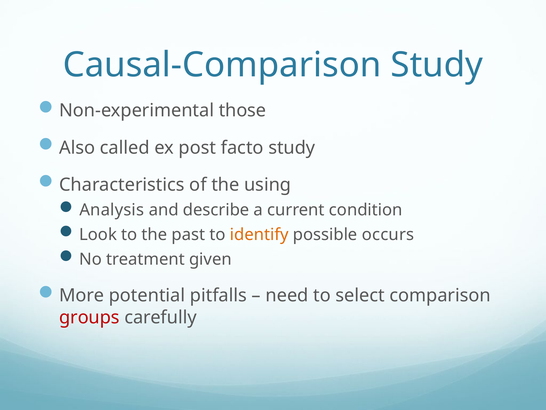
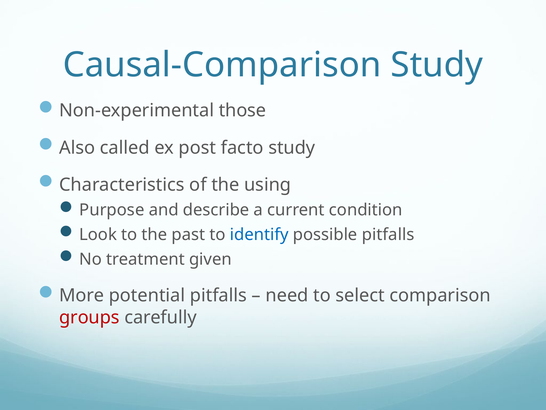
Analysis: Analysis -> Purpose
identify colour: orange -> blue
possible occurs: occurs -> pitfalls
